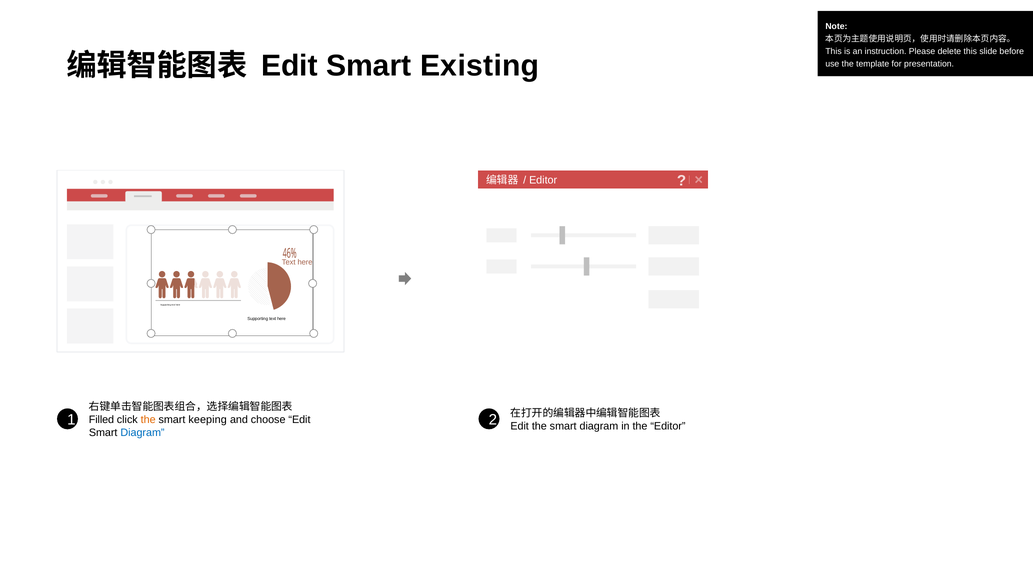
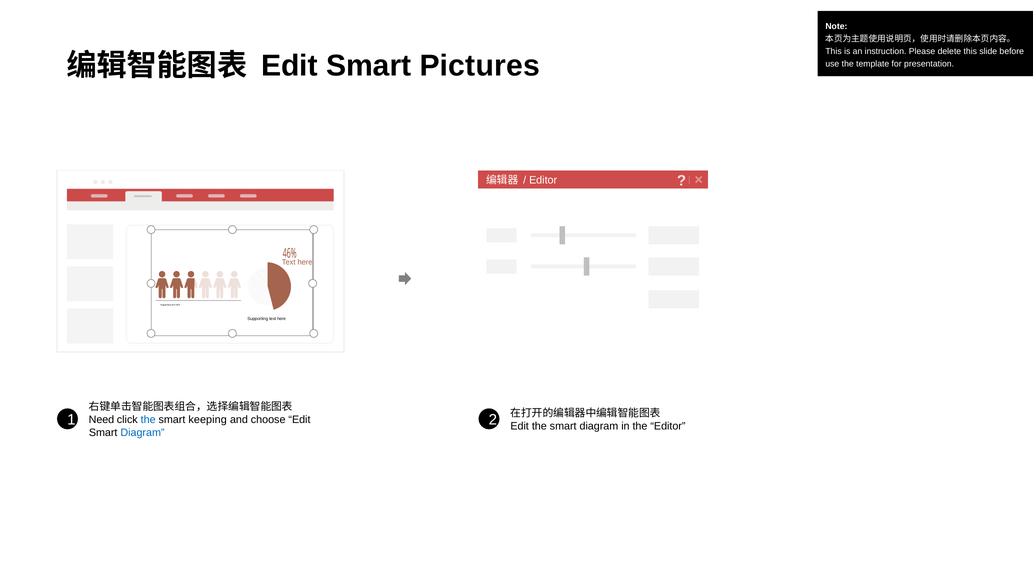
Existing: Existing -> Pictures
Filled: Filled -> Need
the at (148, 420) colour: orange -> blue
